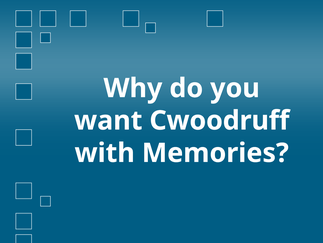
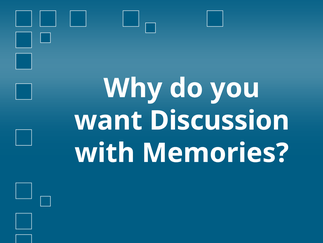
Cwoodruff: Cwoodruff -> Discussion
